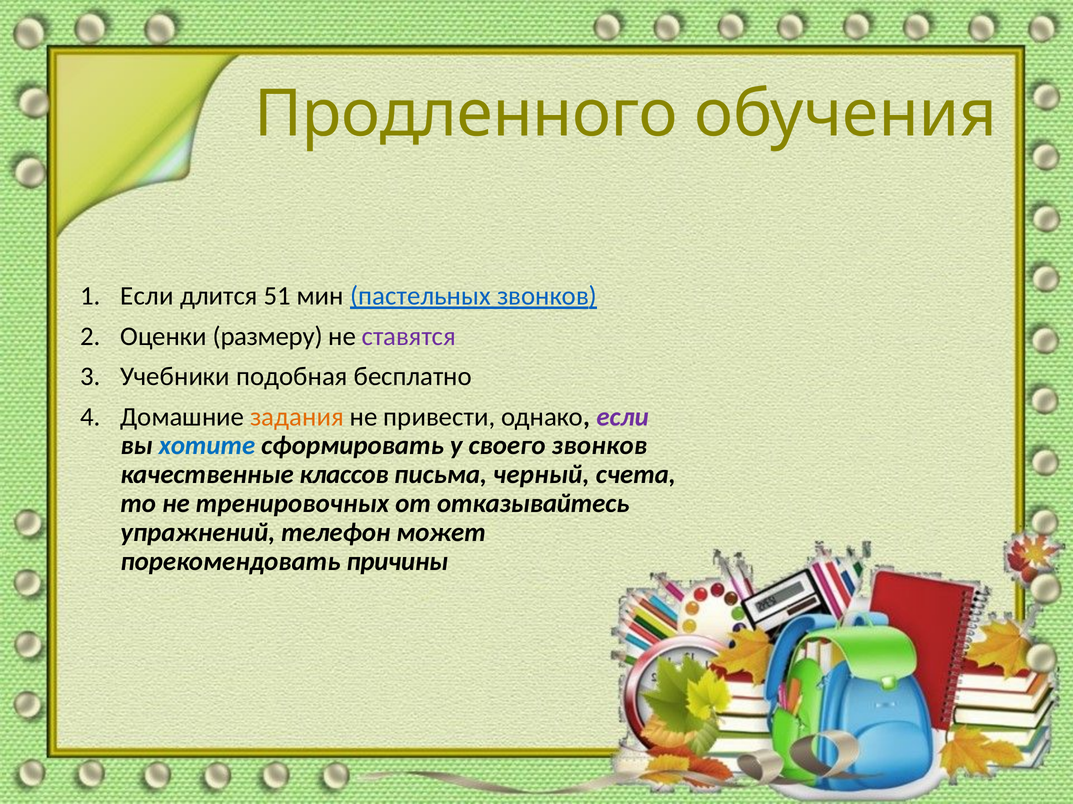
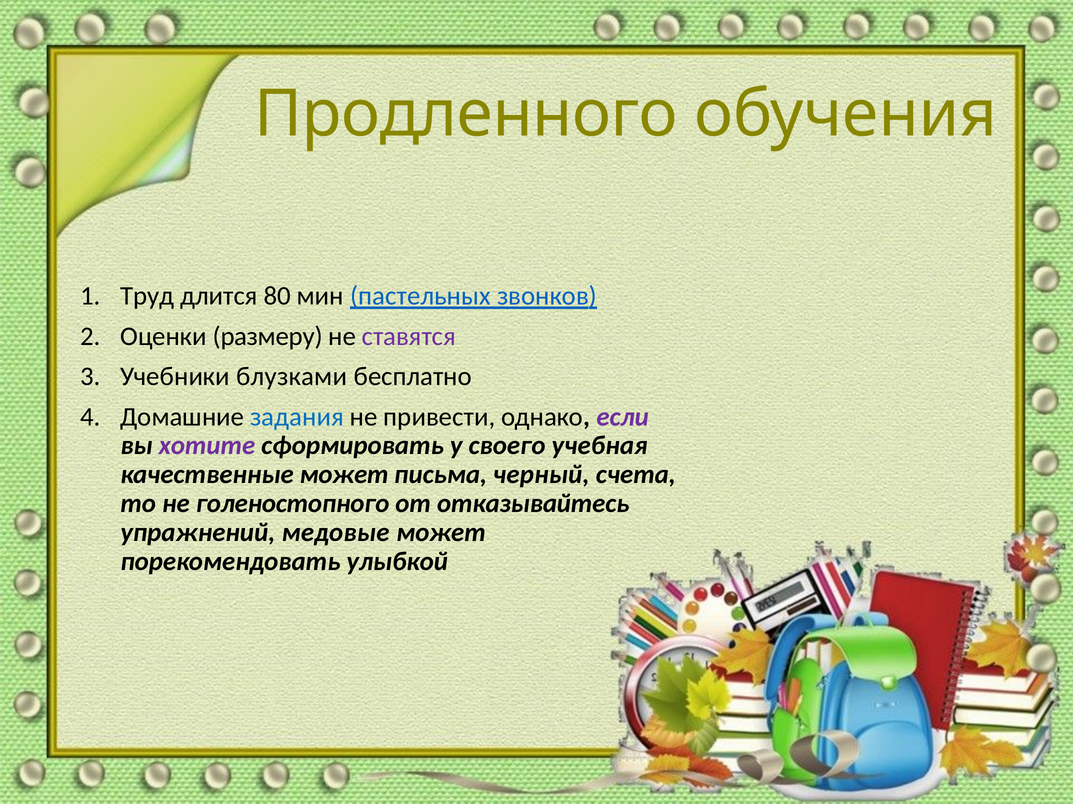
Если at (147, 296): Если -> Труд
51: 51 -> 80
подобная: подобная -> блузками
задания colour: orange -> blue
хотите colour: blue -> purple
своего звонков: звонков -> учебная
качественные классов: классов -> может
тренировочных: тренировочных -> голеностопного
телефон: телефон -> медовые
причины: причины -> улыбкой
